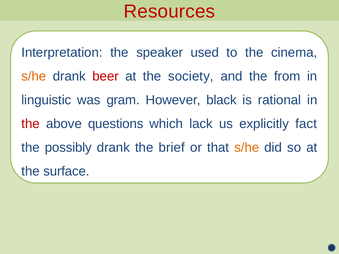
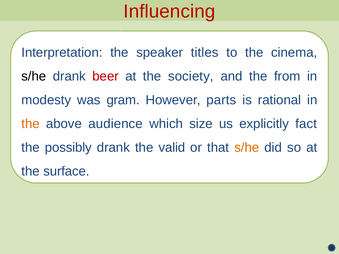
Resources: Resources -> Influencing
used: used -> titles
s/he at (34, 76) colour: orange -> black
linguistic: linguistic -> modesty
black: black -> parts
the at (31, 124) colour: red -> orange
questions: questions -> audience
lack: lack -> size
brief: brief -> valid
